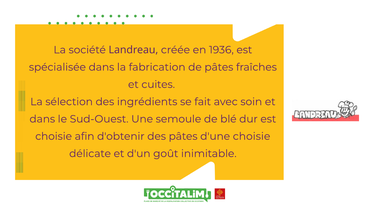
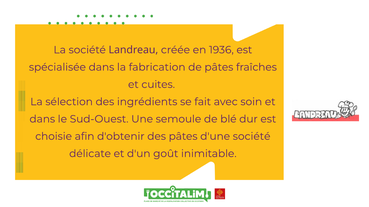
d'une choisie: choisie -> société
